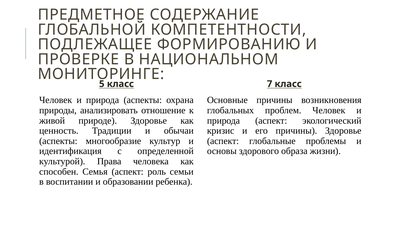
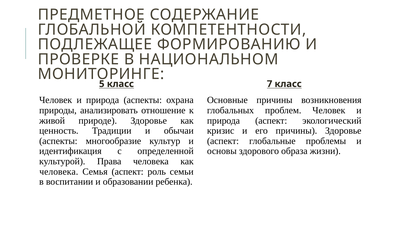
способен at (59, 171): способен -> человека
